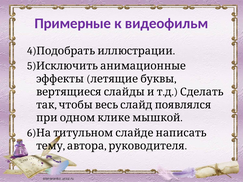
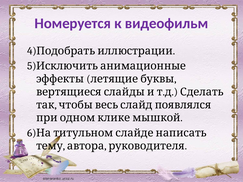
Примерные: Примерные -> Номеруется
